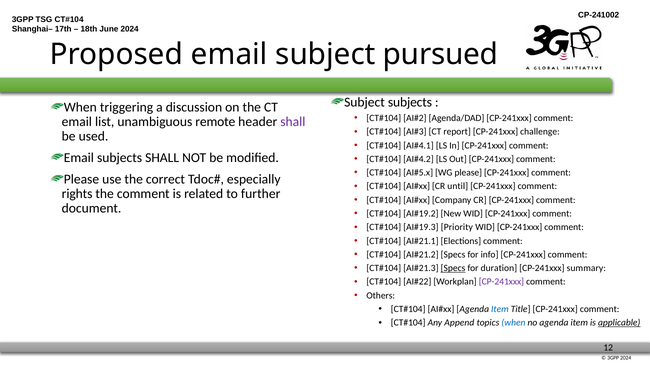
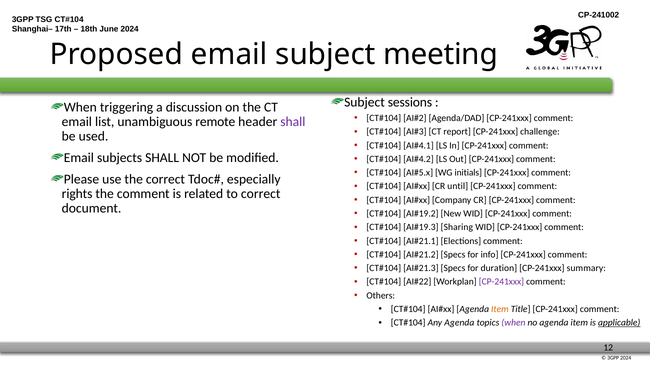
pursued: pursued -> meeting
Subject subjects: subjects -> sessions
WG please: please -> initials
to further: further -> correct
Priority: Priority -> Sharing
Specs at (453, 268) underline: present -> none
Item at (500, 309) colour: blue -> orange
Any Append: Append -> Agenda
when at (513, 322) colour: blue -> purple
